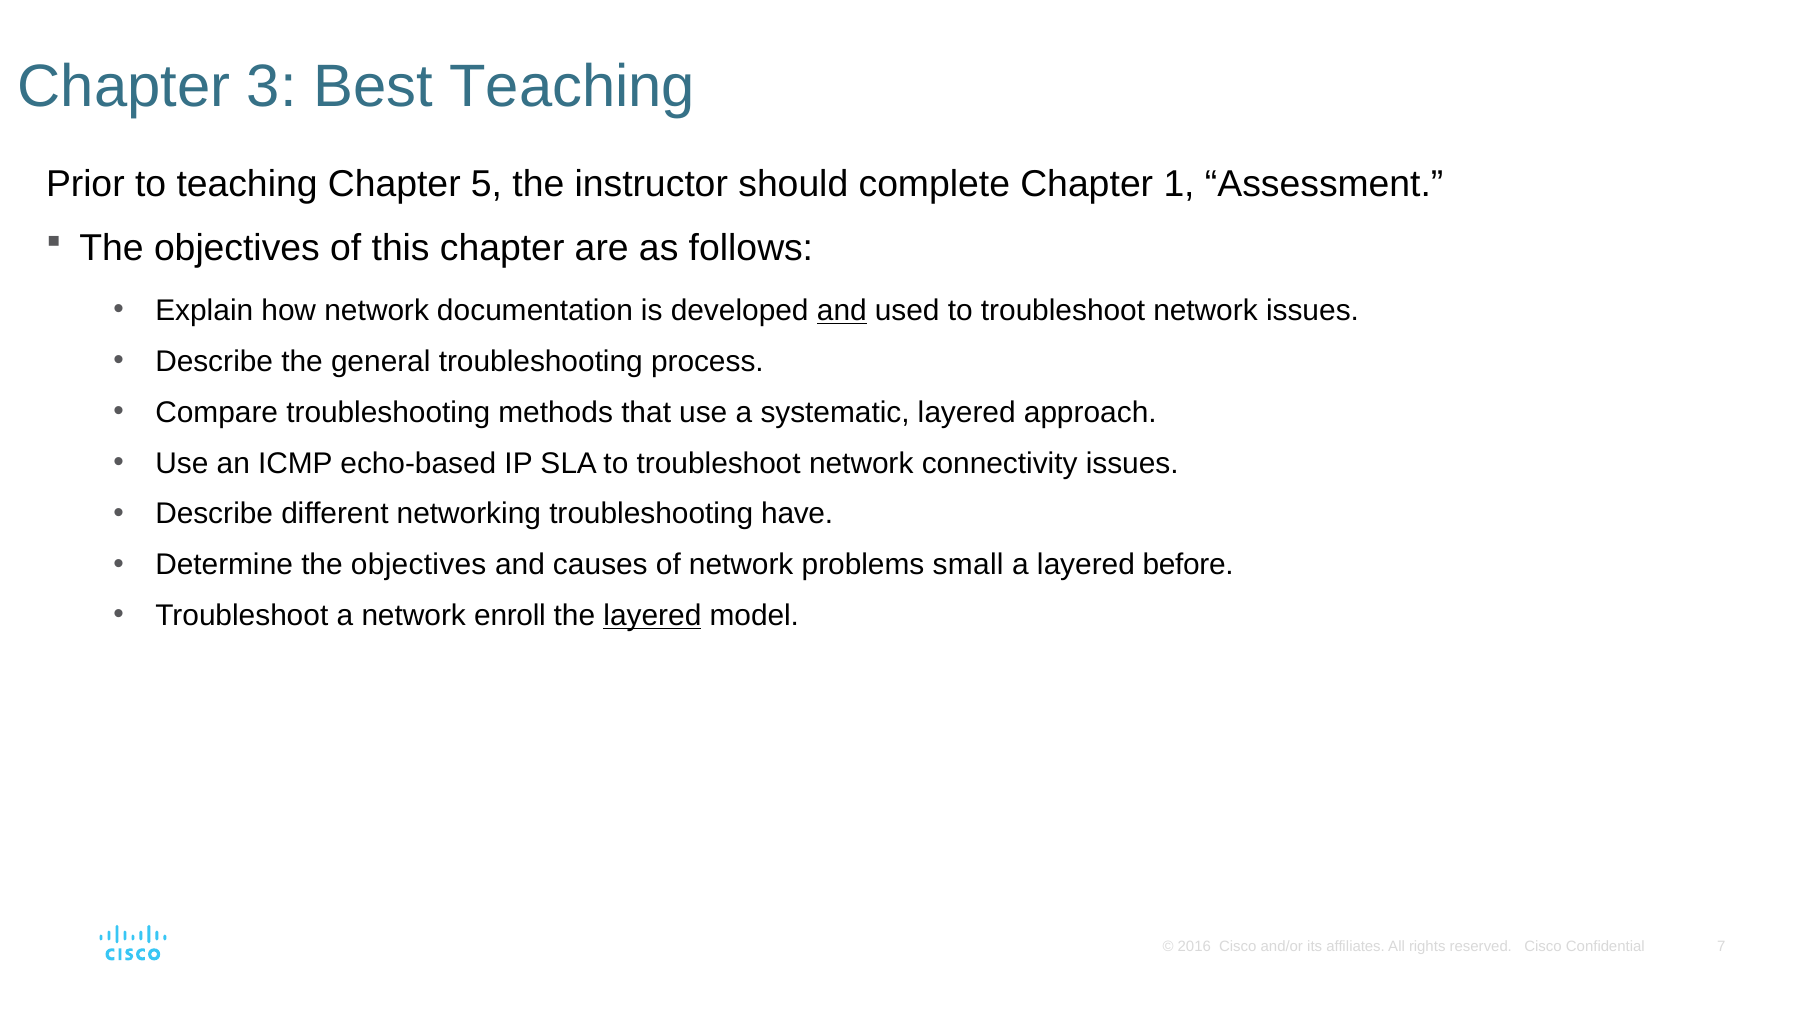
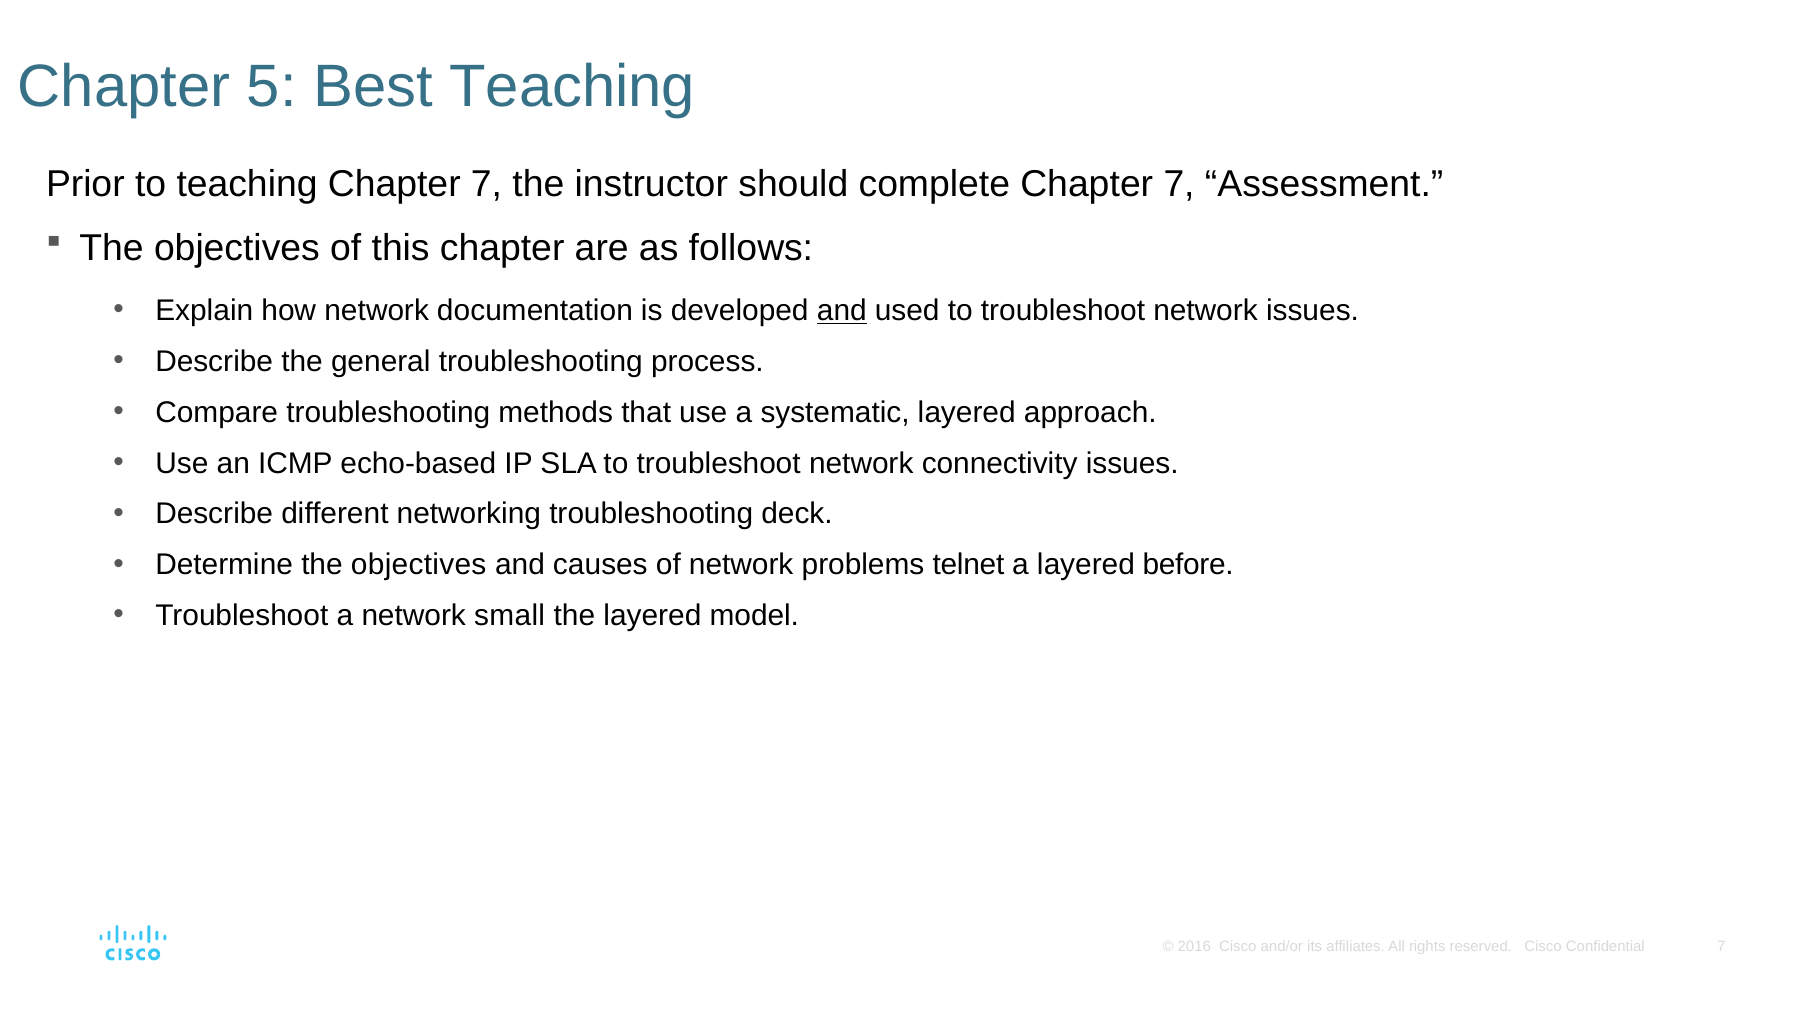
3: 3 -> 5
teaching Chapter 5: 5 -> 7
complete Chapter 1: 1 -> 7
have: have -> deck
small: small -> telnet
enroll: enroll -> small
layered at (652, 615) underline: present -> none
